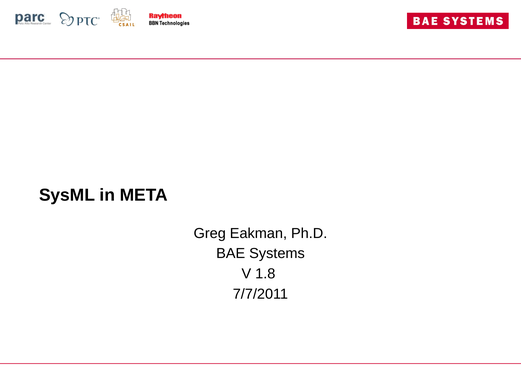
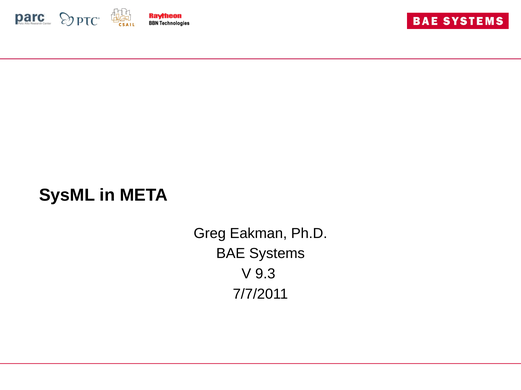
1.8: 1.8 -> 9.3
